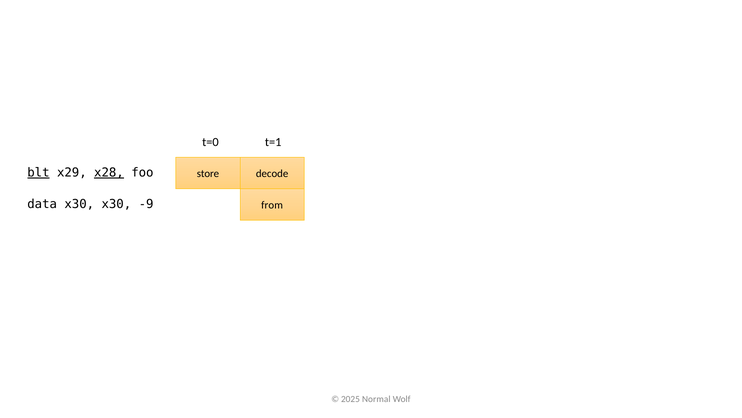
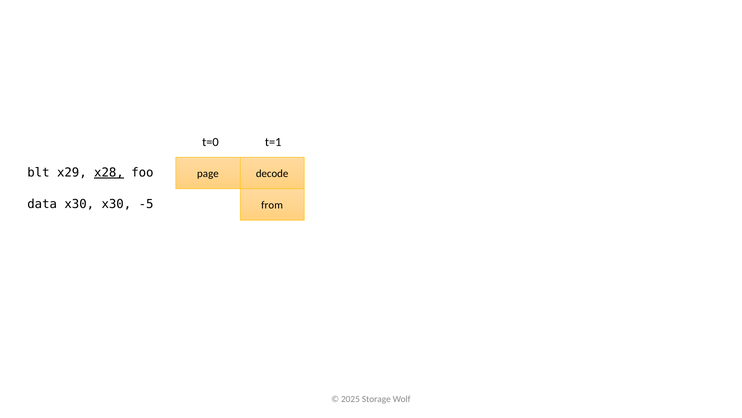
blt underline: present -> none
store: store -> page
-9: -9 -> -5
Normal: Normal -> Storage
